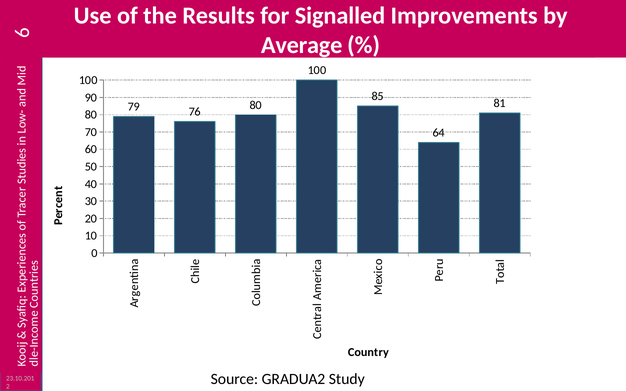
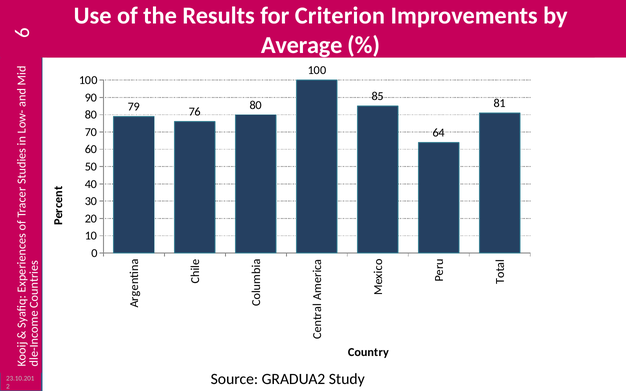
Signalled: Signalled -> Criterion
